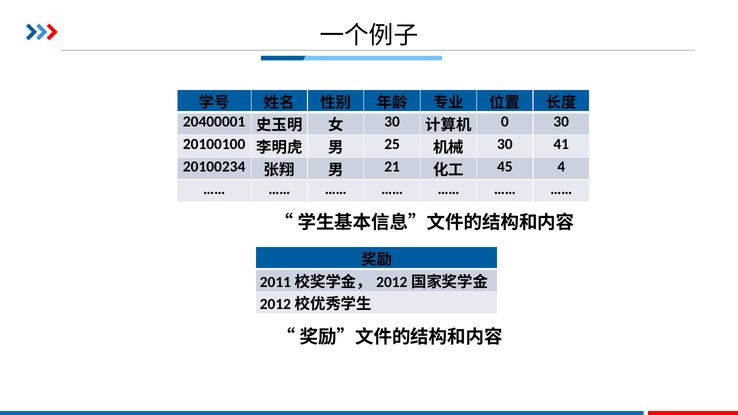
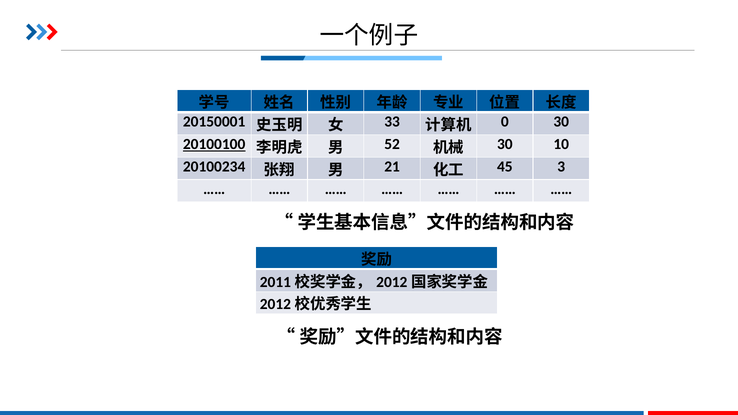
20400001: 20400001 -> 20150001
30 at (392, 122): 30 -> 33
20100100 underline: none -> present
25: 25 -> 52
41: 41 -> 10
4: 4 -> 3
